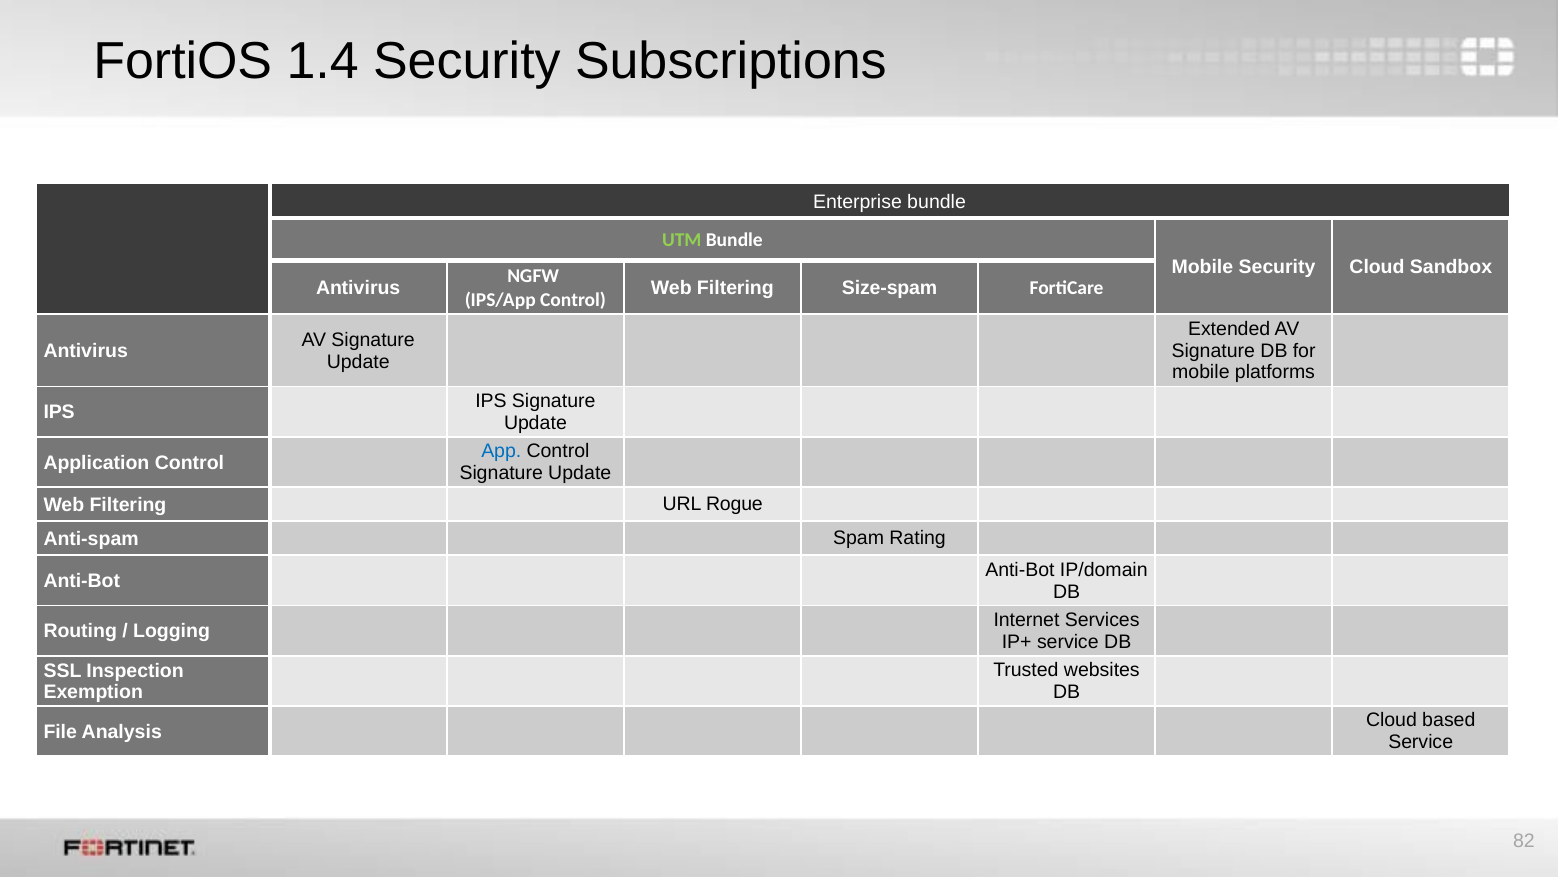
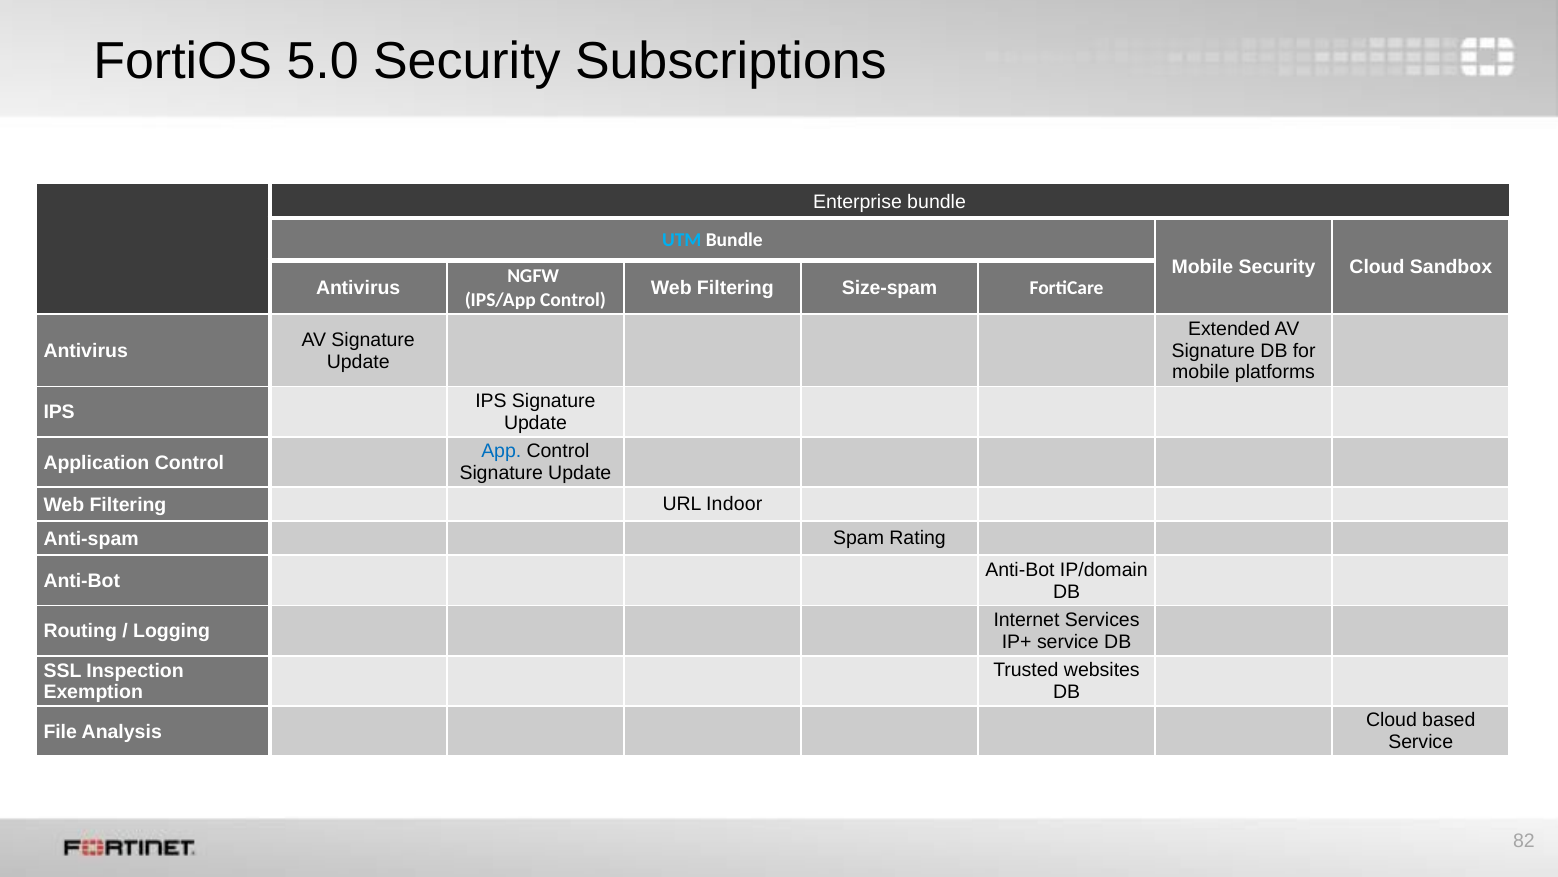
1.4: 1.4 -> 5.0
UTM colour: light green -> light blue
Rogue: Rogue -> Indoor
